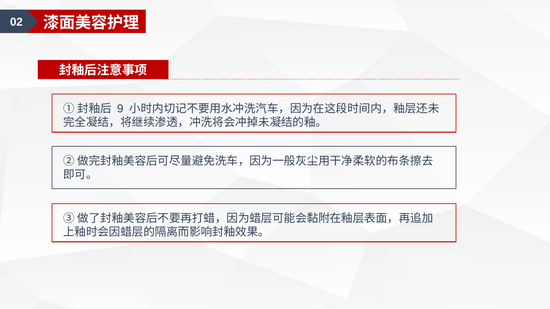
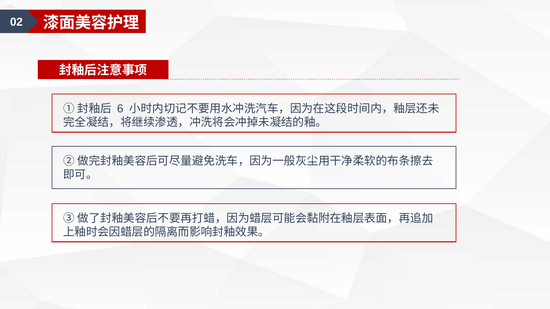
9: 9 -> 6
